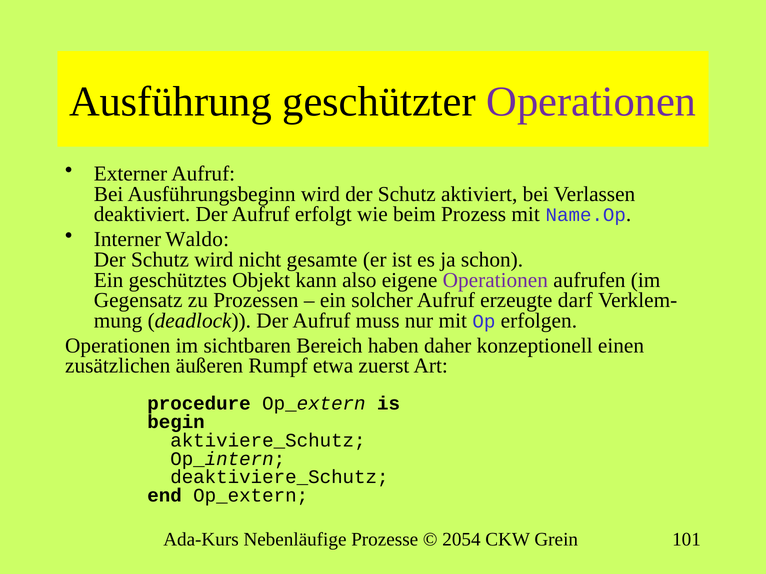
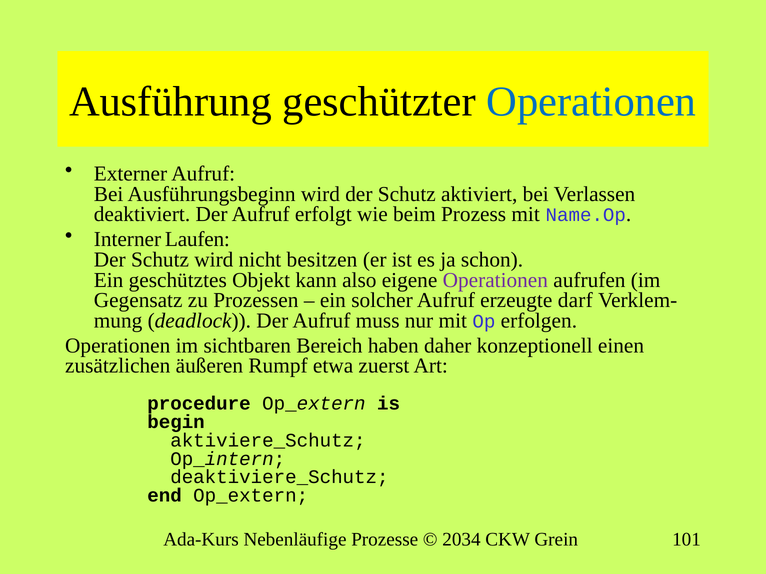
Operationen at (591, 102) colour: purple -> blue
Waldo: Waldo -> Laufen
gesamte: gesamte -> besitzen
2054: 2054 -> 2034
